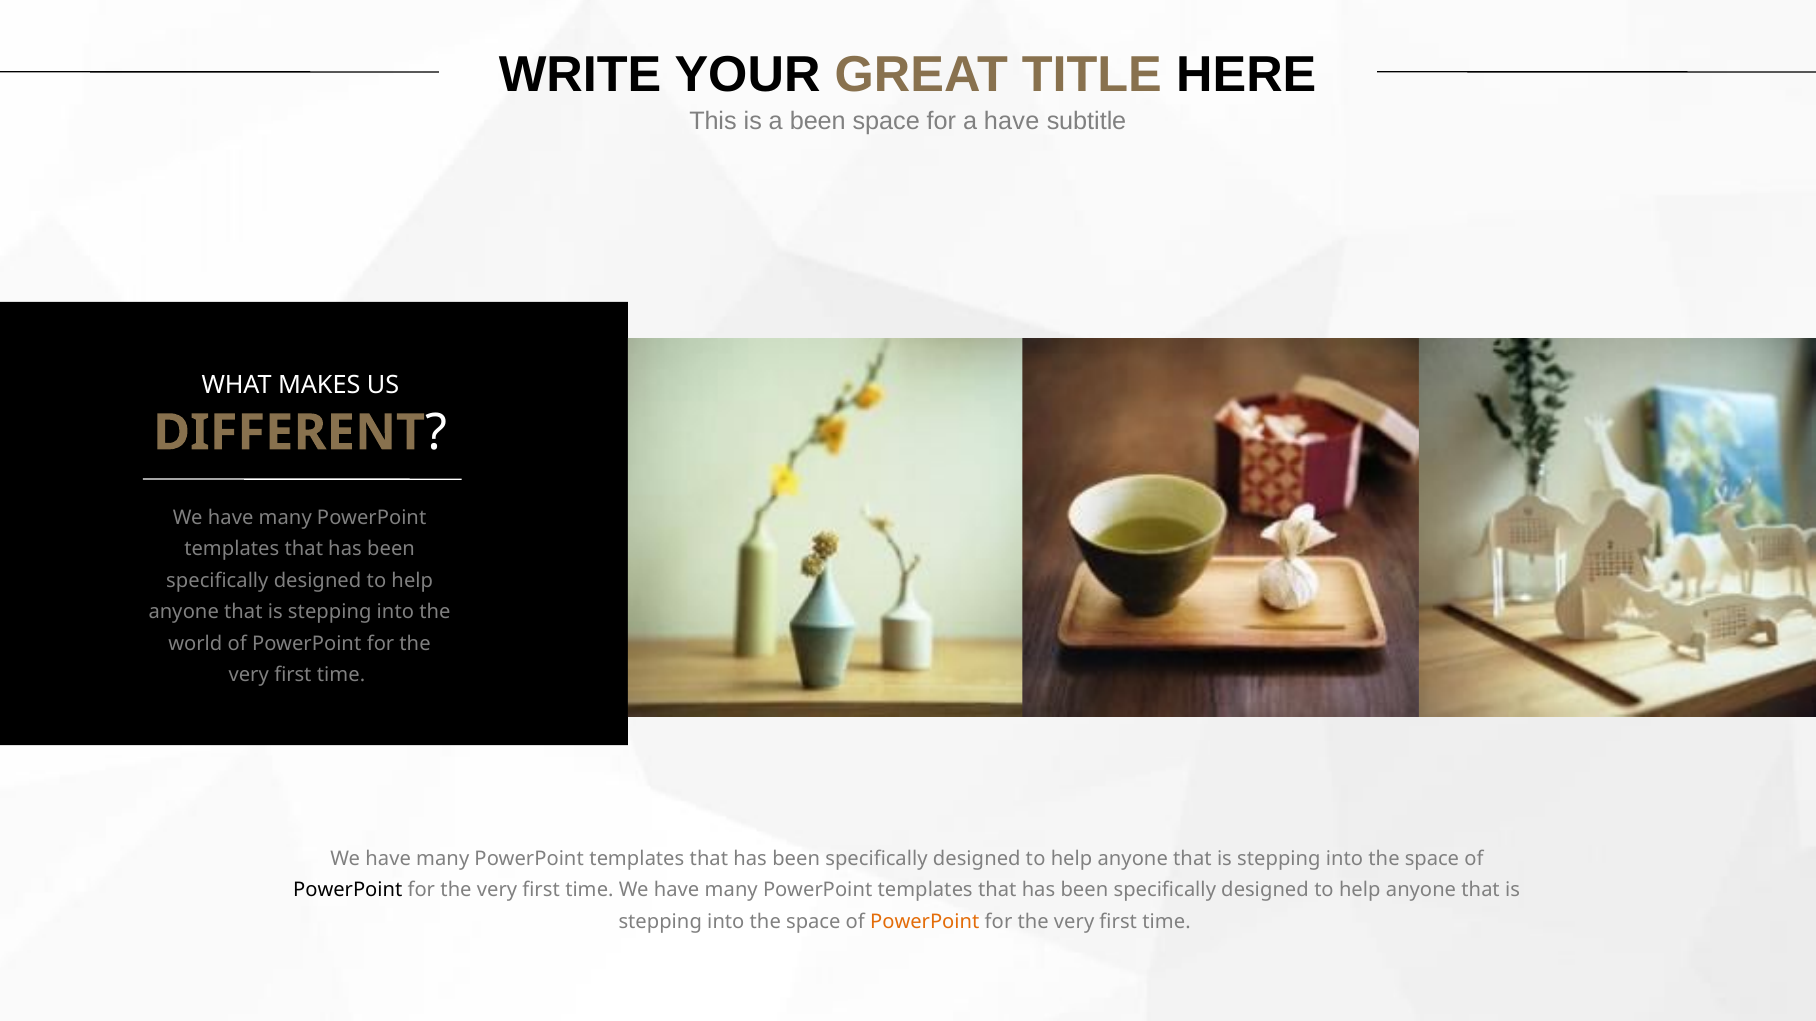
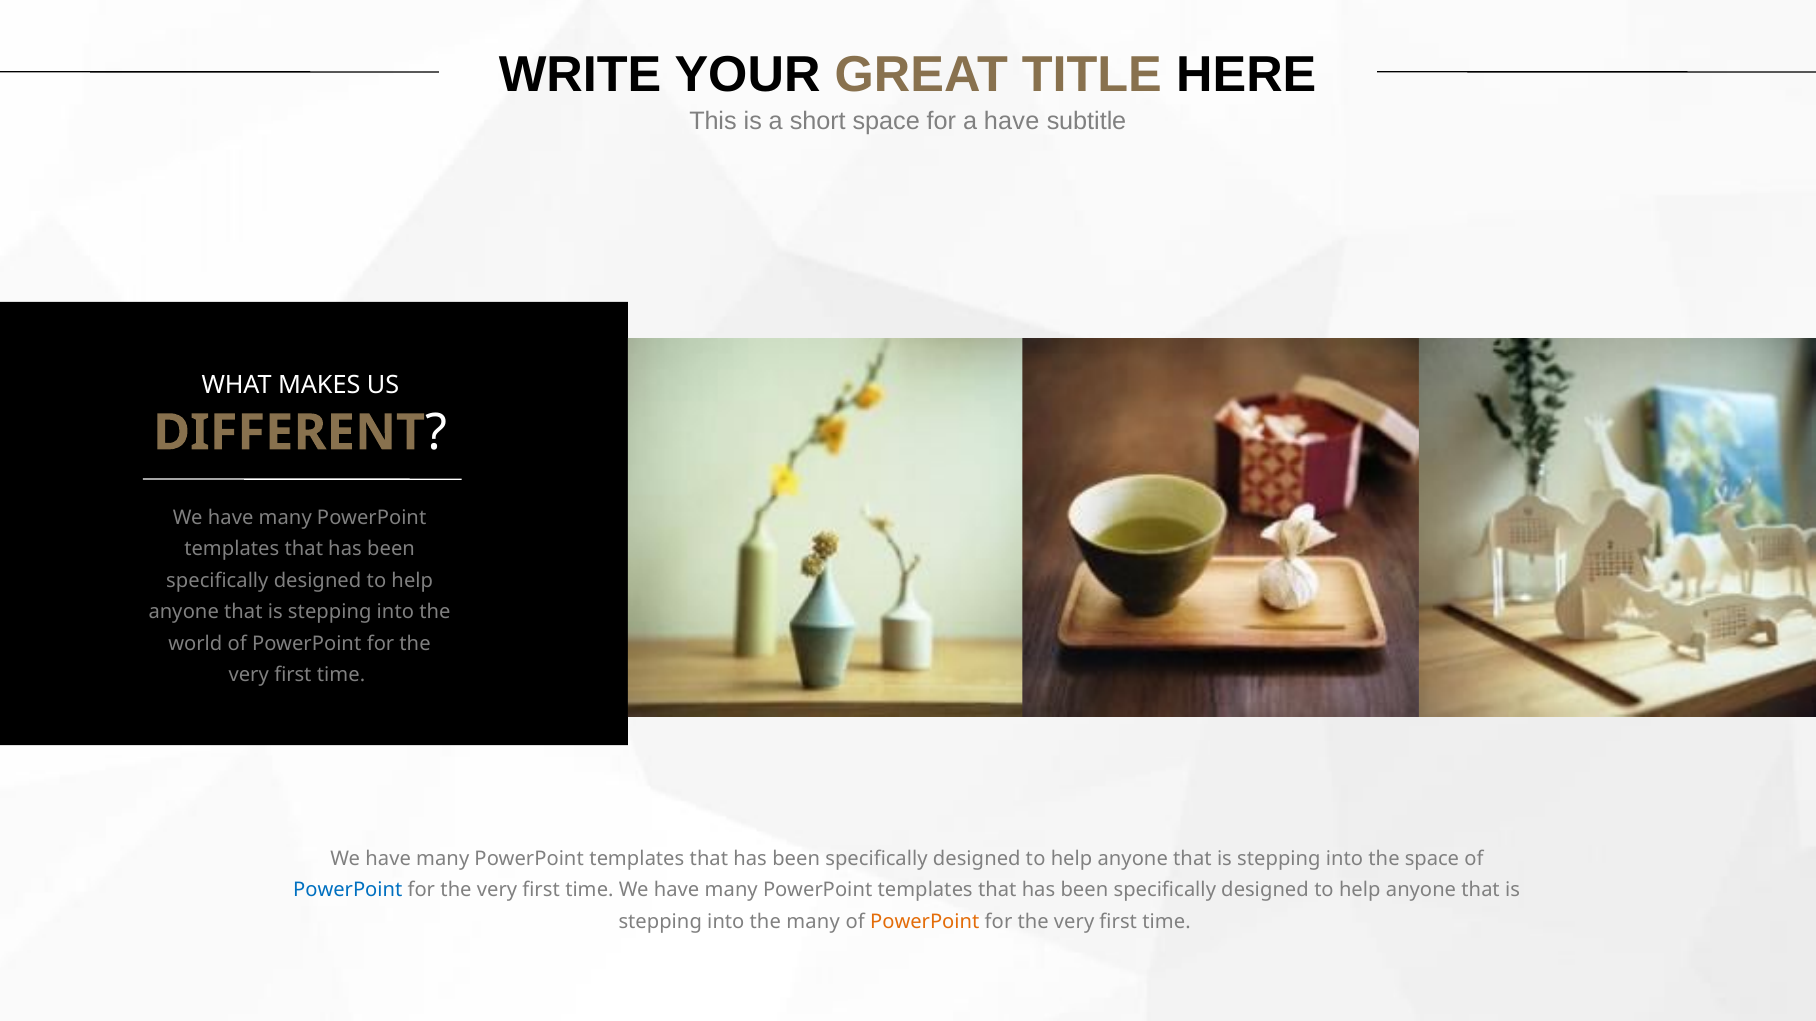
a been: been -> short
PowerPoint at (348, 890) colour: black -> blue
space at (813, 922): space -> many
